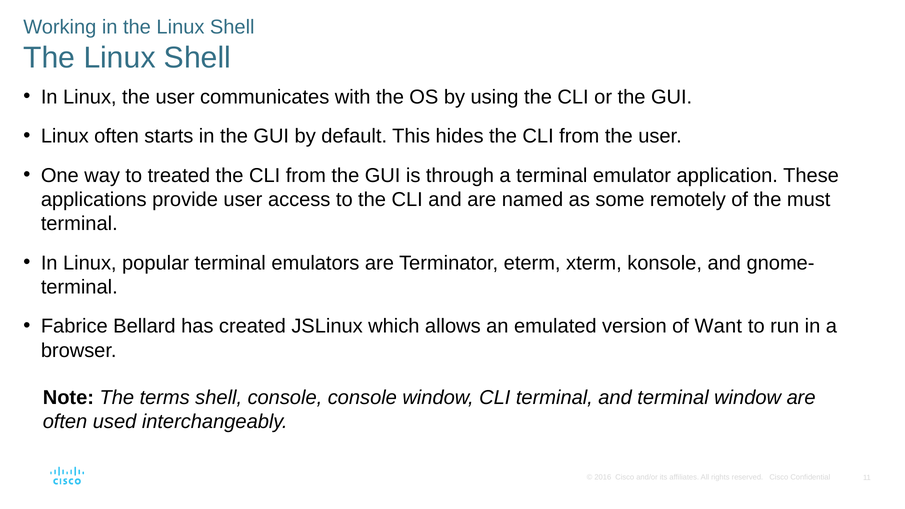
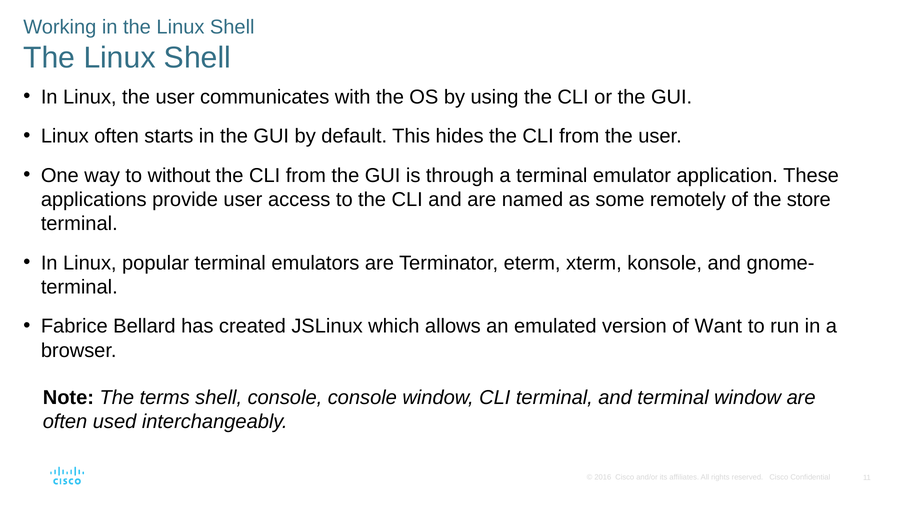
treated: treated -> without
must: must -> store
